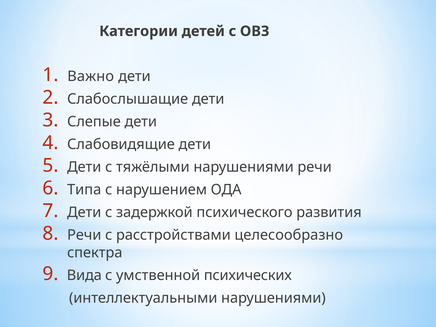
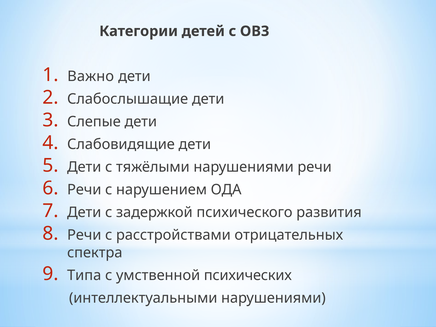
Типа at (84, 190): Типа -> Речи
целесообразно: целесообразно -> отрицательных
Вида: Вида -> Типа
